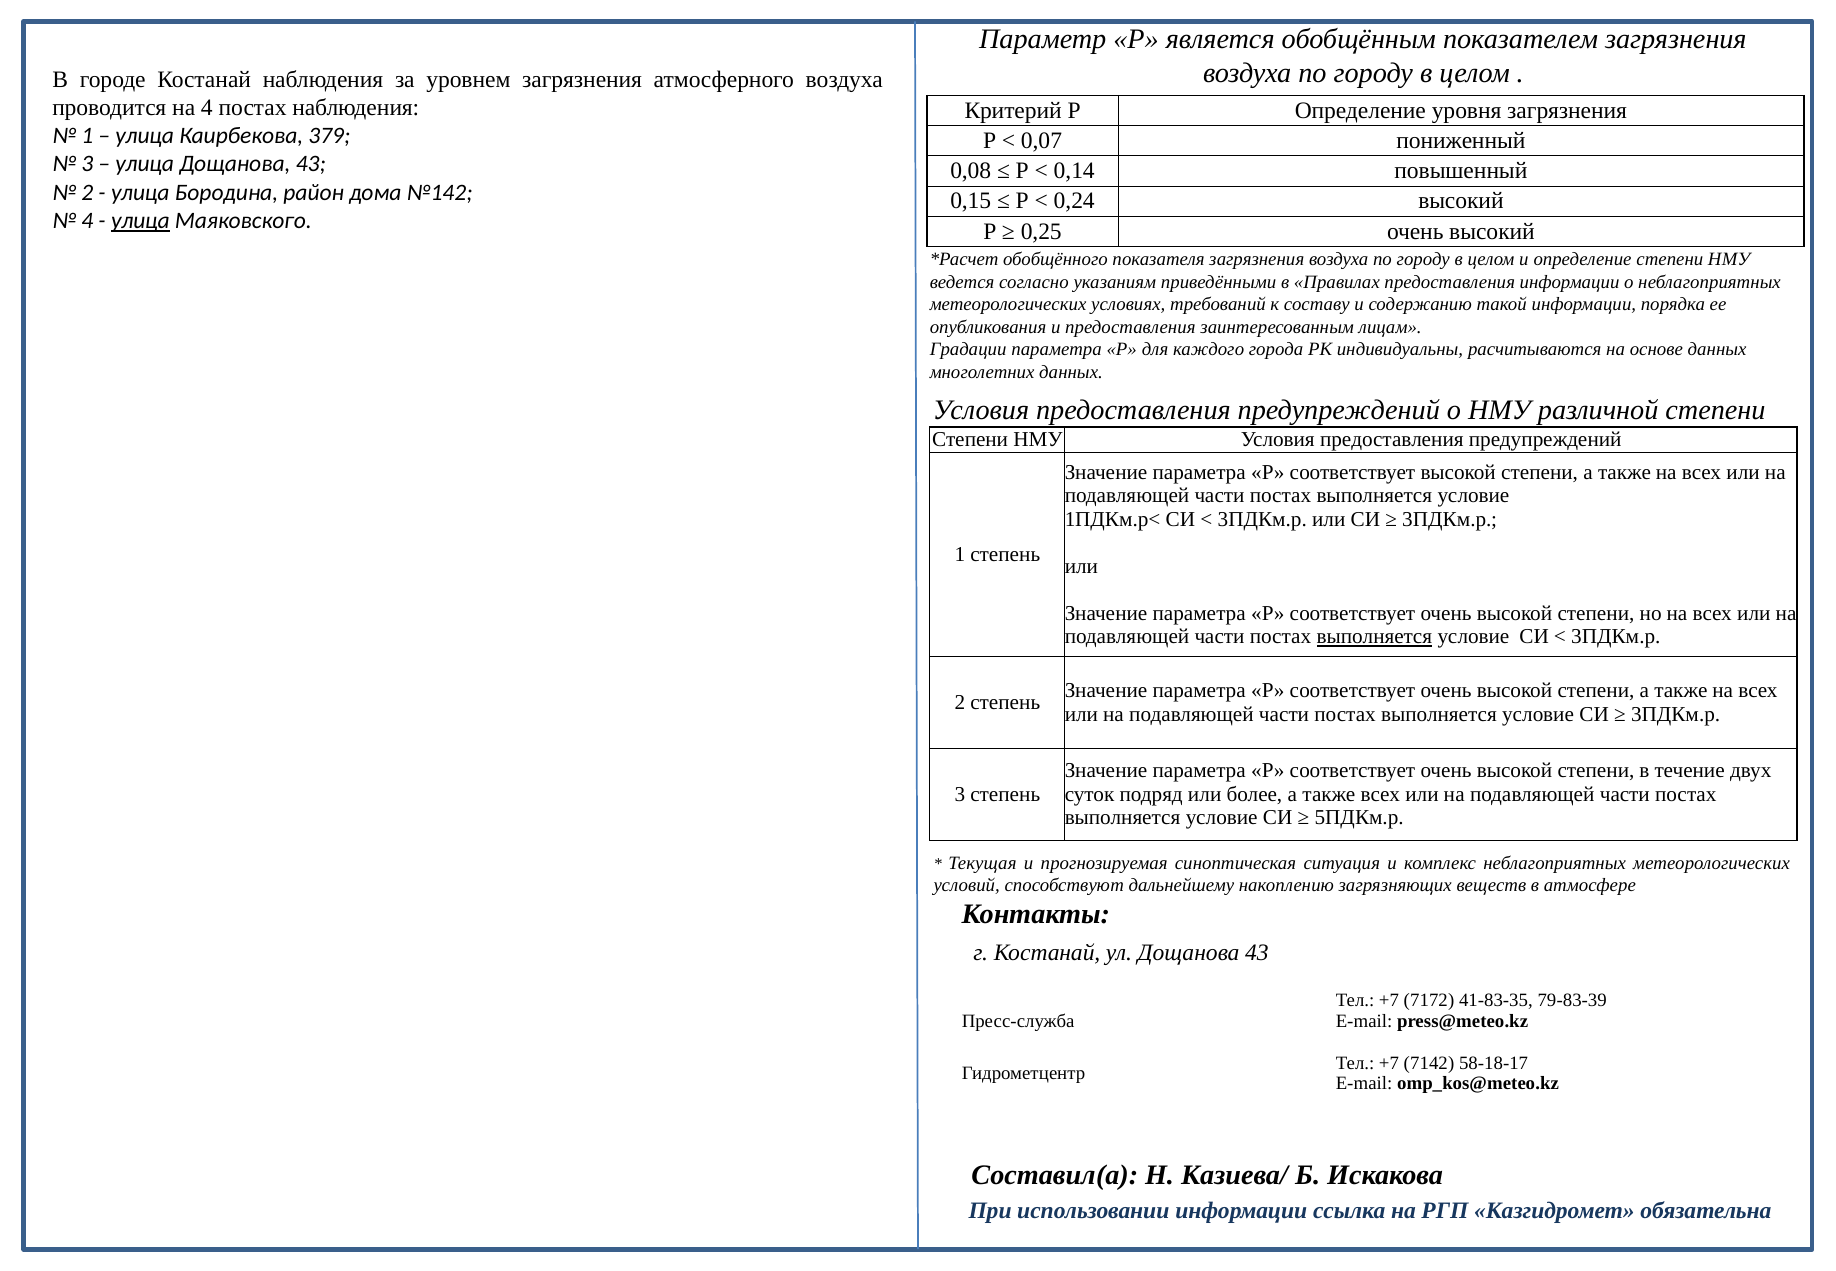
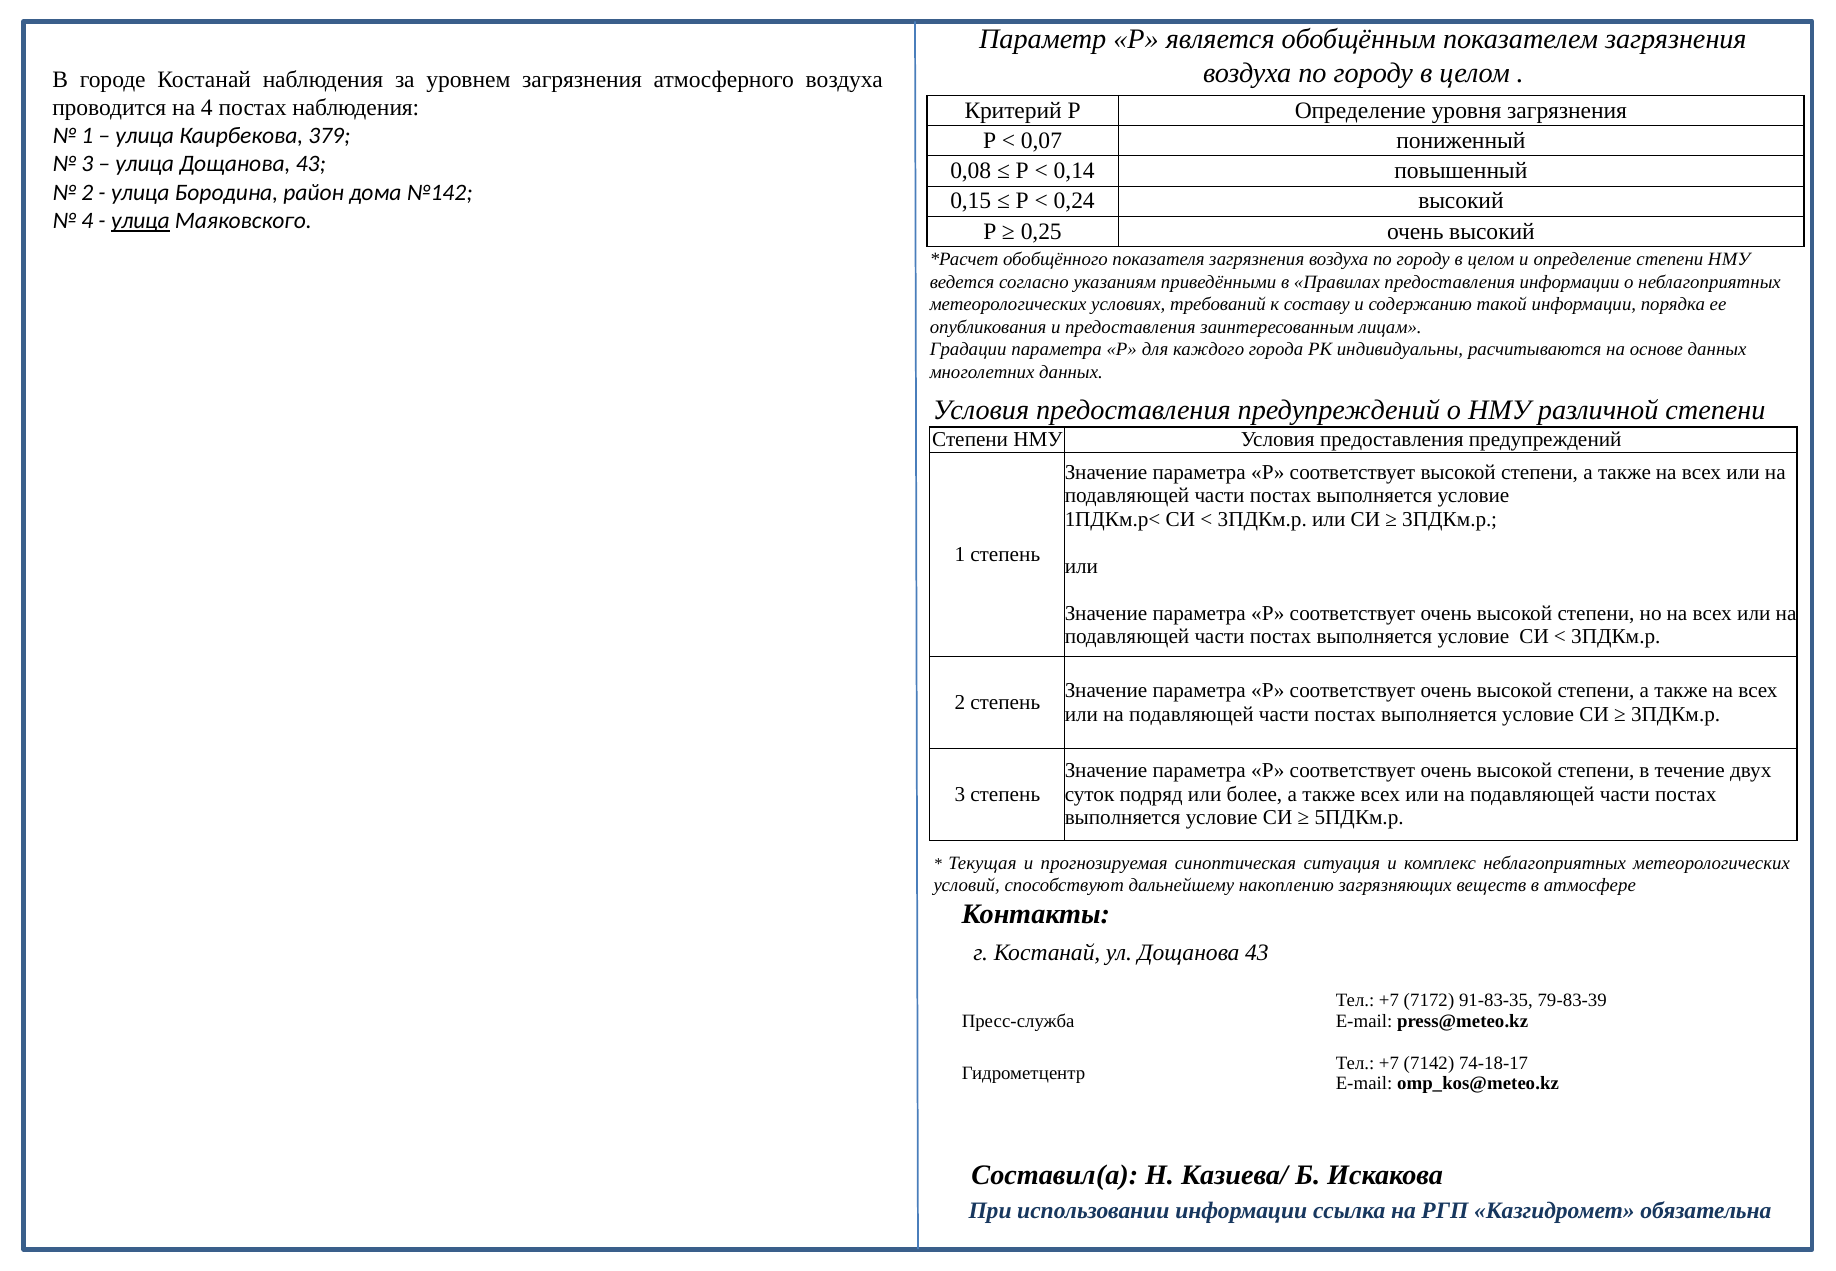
выполняется at (1374, 637) underline: present -> none
41-83-35: 41-83-35 -> 91-83-35
58-18-17: 58-18-17 -> 74-18-17
